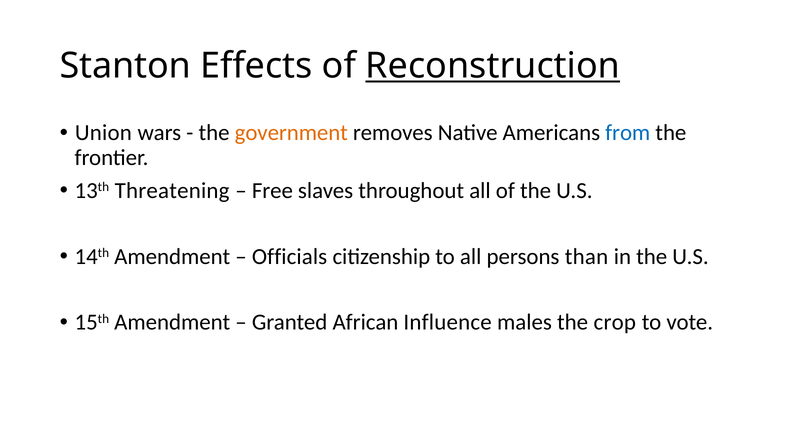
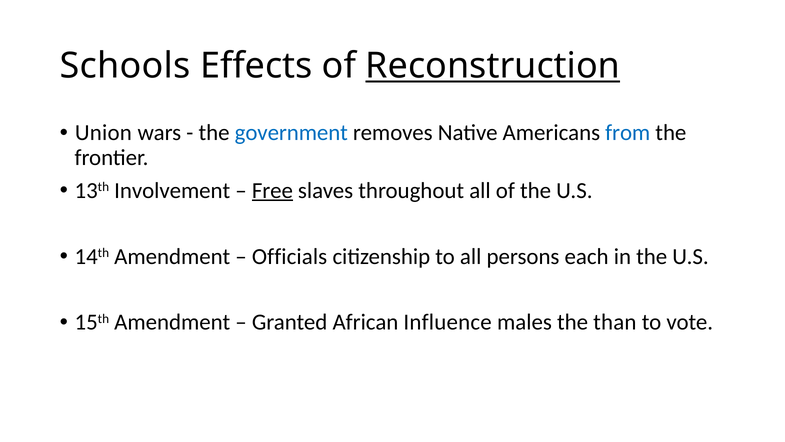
Stanton: Stanton -> Schools
government colour: orange -> blue
Threatening: Threatening -> Involvement
Free underline: none -> present
than: than -> each
crop: crop -> than
